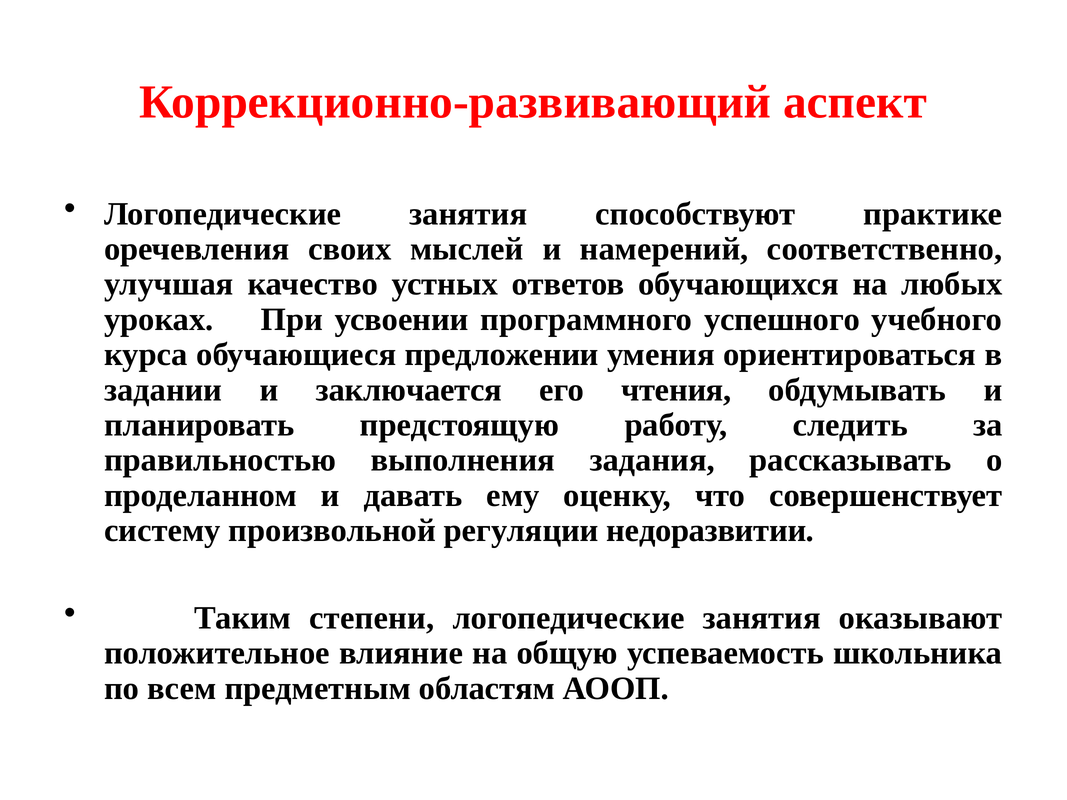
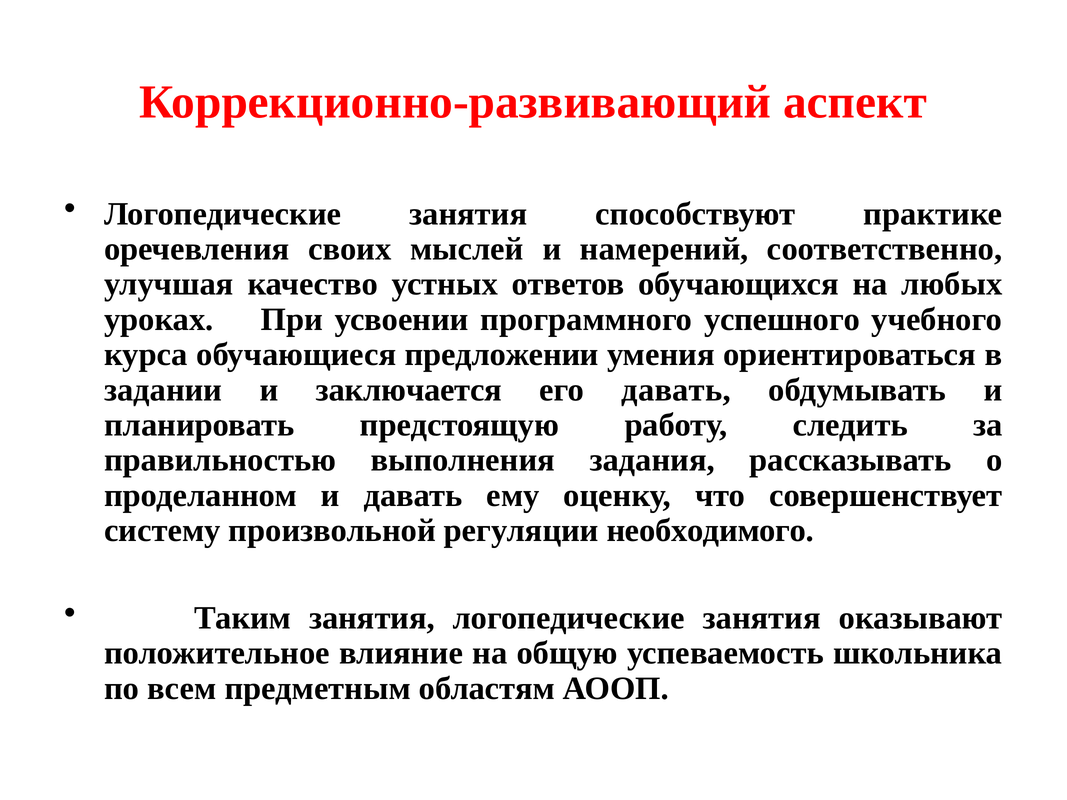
его чтения: чтения -> давать
недоразвитии: недоразвитии -> необходимого
Таким степени: степени -> занятия
